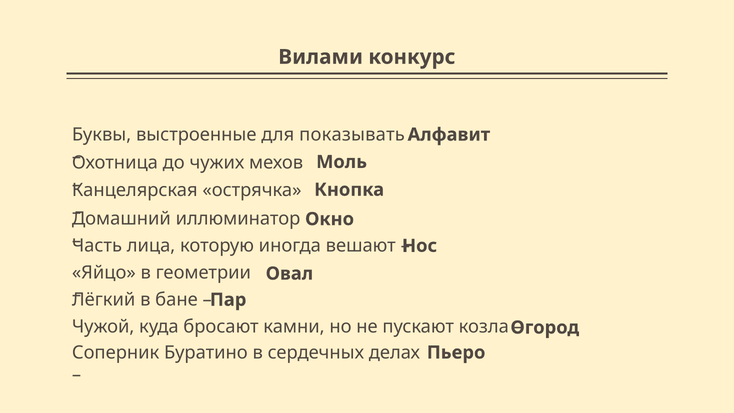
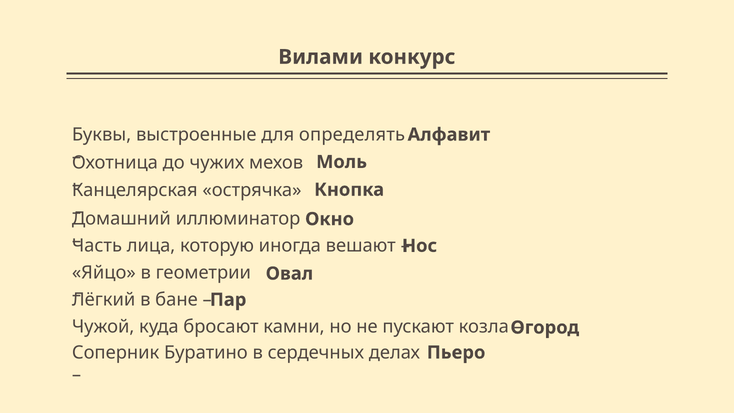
показывать: показывать -> определять
